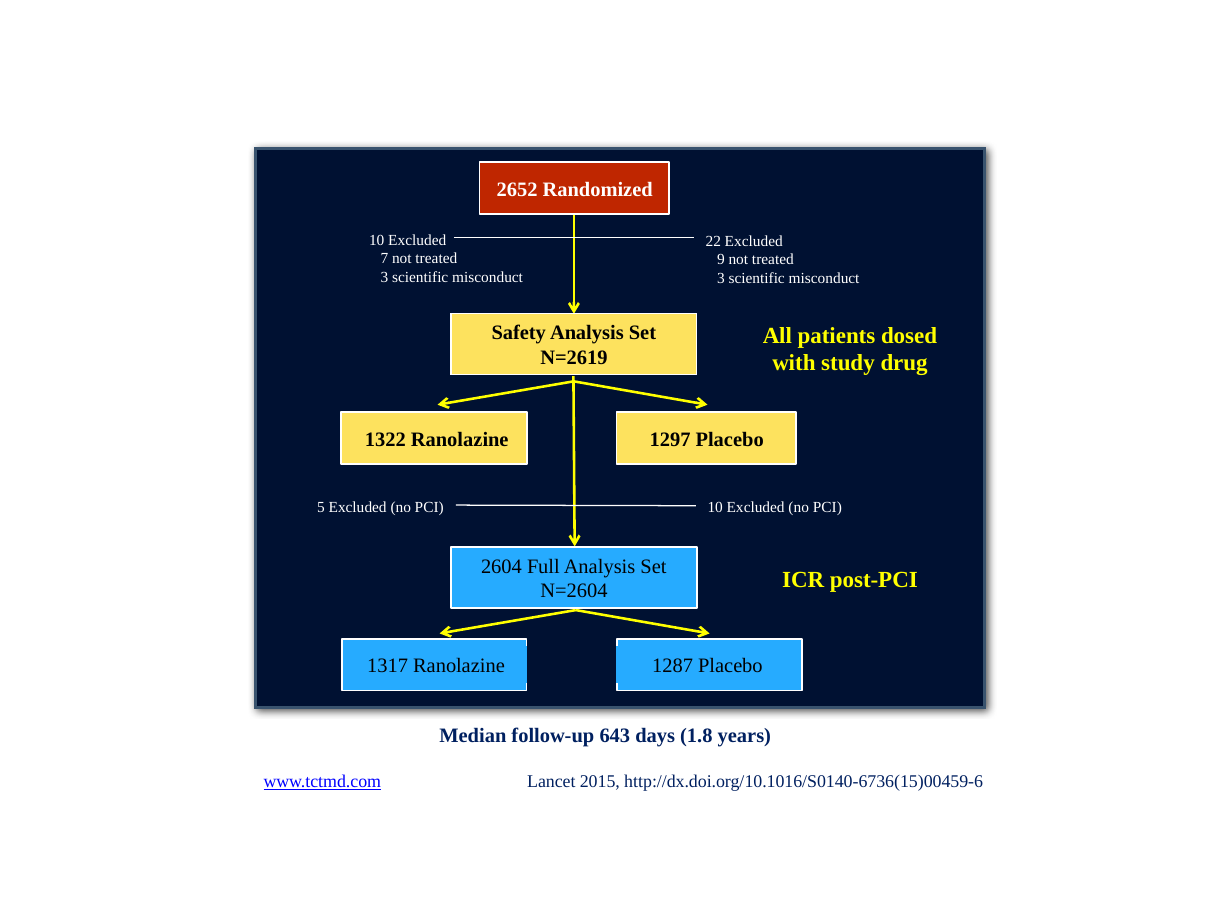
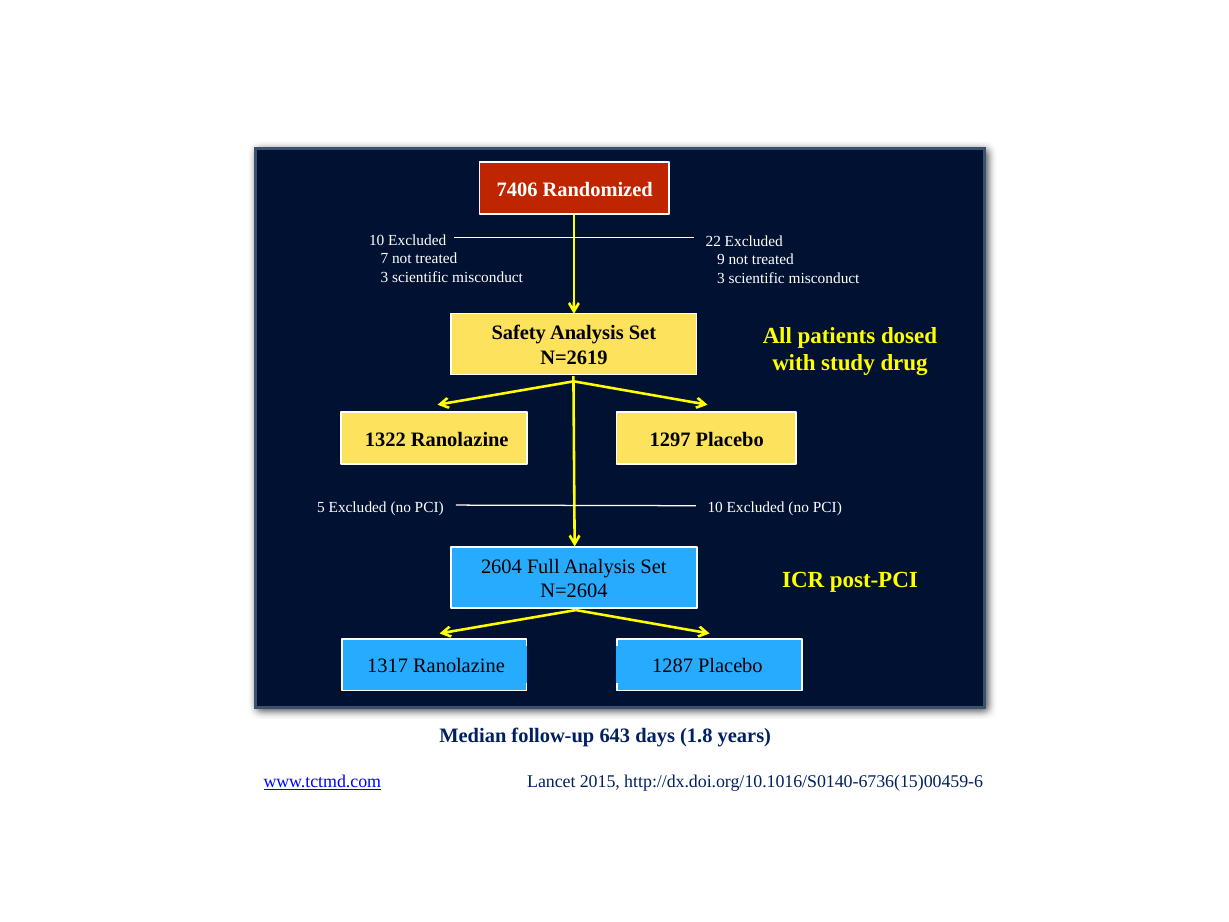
2652: 2652 -> 7406
